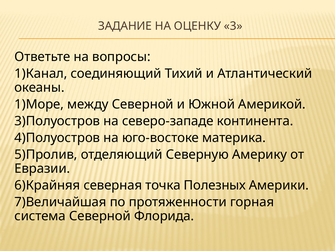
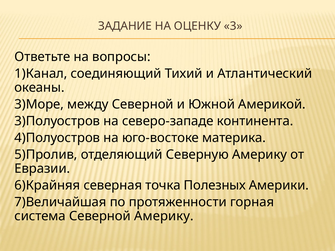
1)Море: 1)Море -> 3)Море
Северной Флорида: Флорида -> Америку
